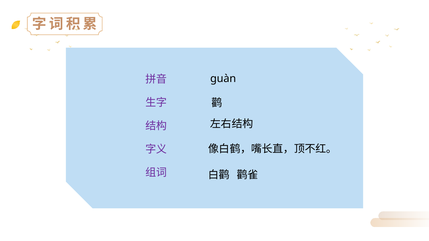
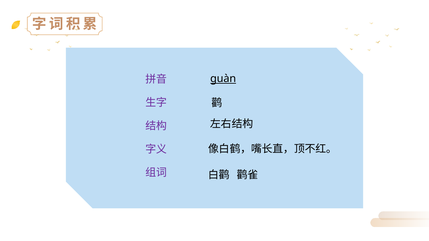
guàn underline: none -> present
